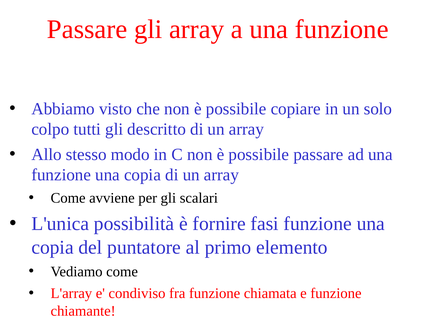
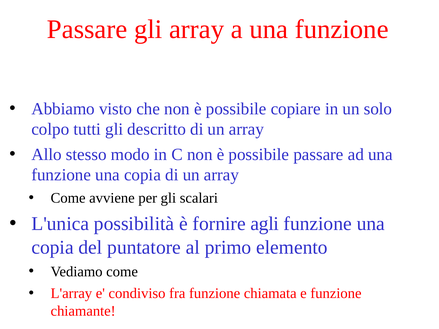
fasi: fasi -> agli
